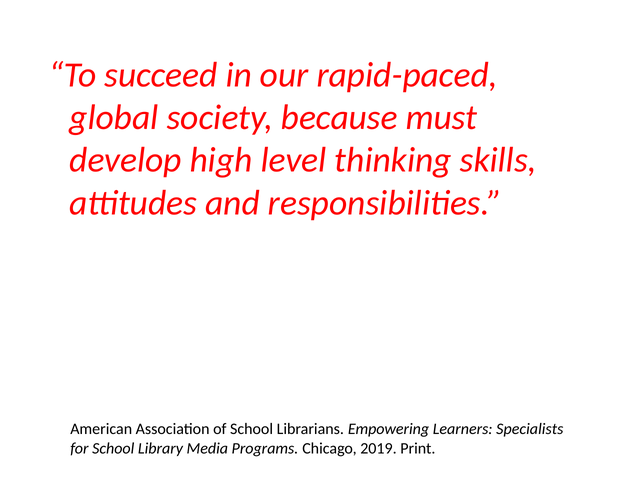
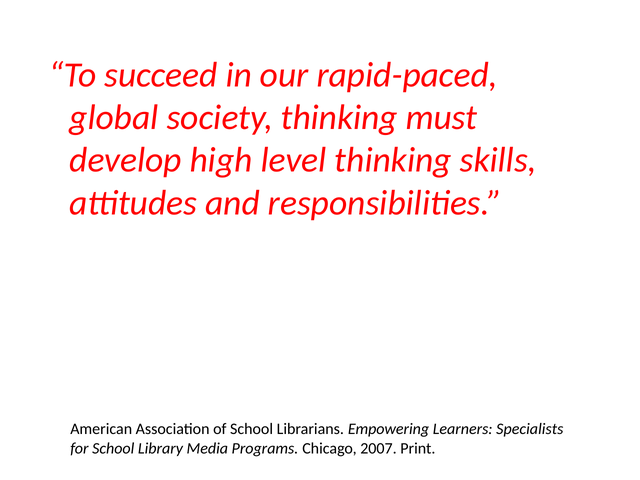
society because: because -> thinking
2019: 2019 -> 2007
